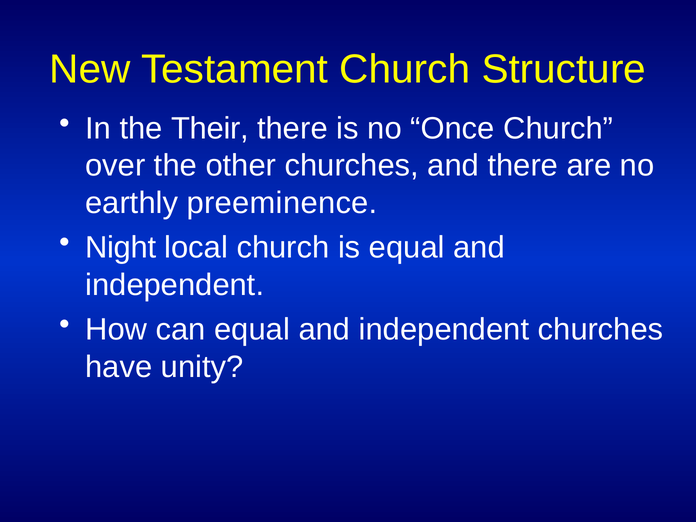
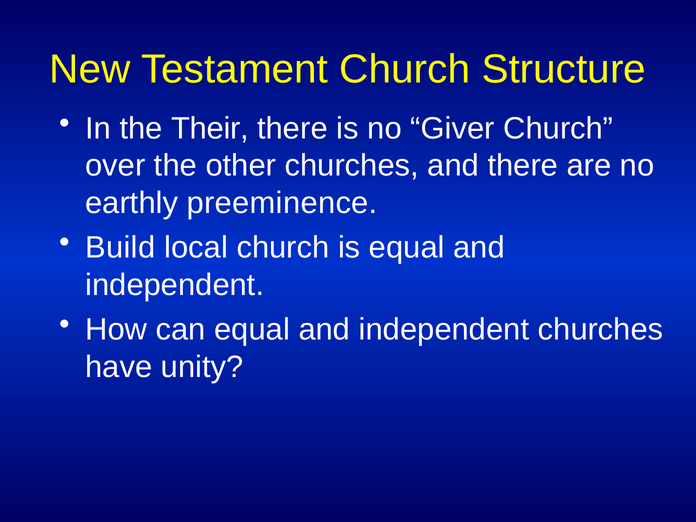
Once: Once -> Giver
Night: Night -> Build
